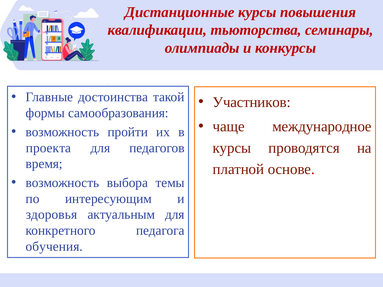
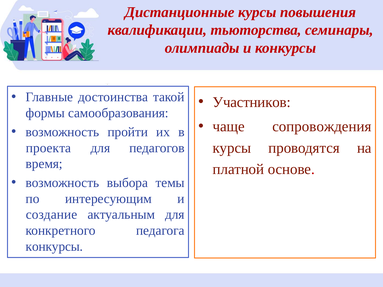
международное: международное -> сопровождения
здоровья: здоровья -> создание
обучения at (54, 247): обучения -> конкурсы
